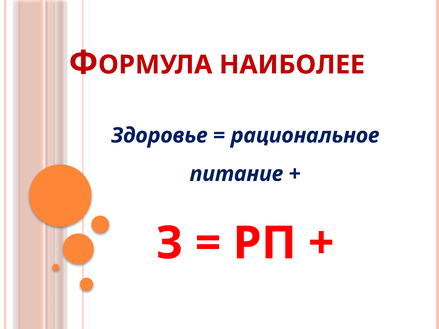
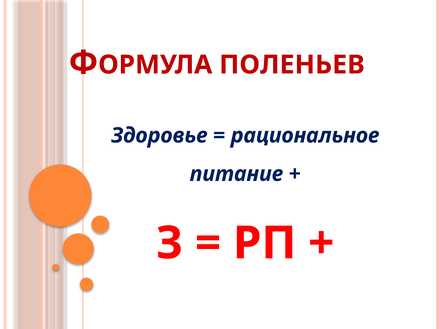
НАИБОЛЕЕ: НАИБОЛЕЕ -> ПОЛЕНЬЕВ
